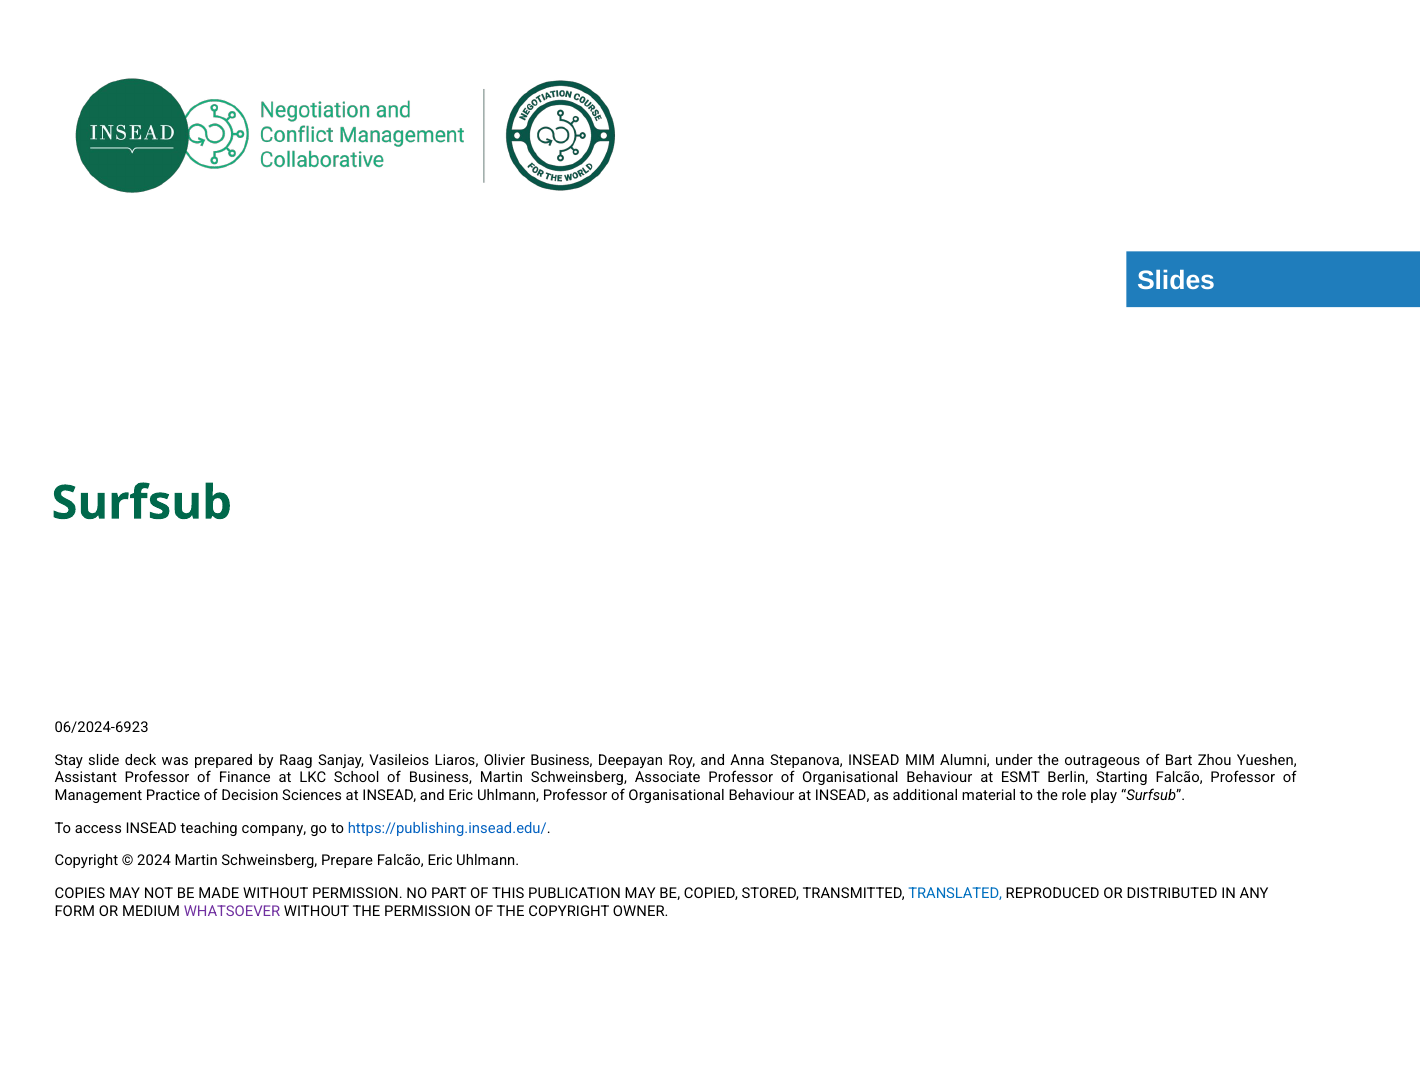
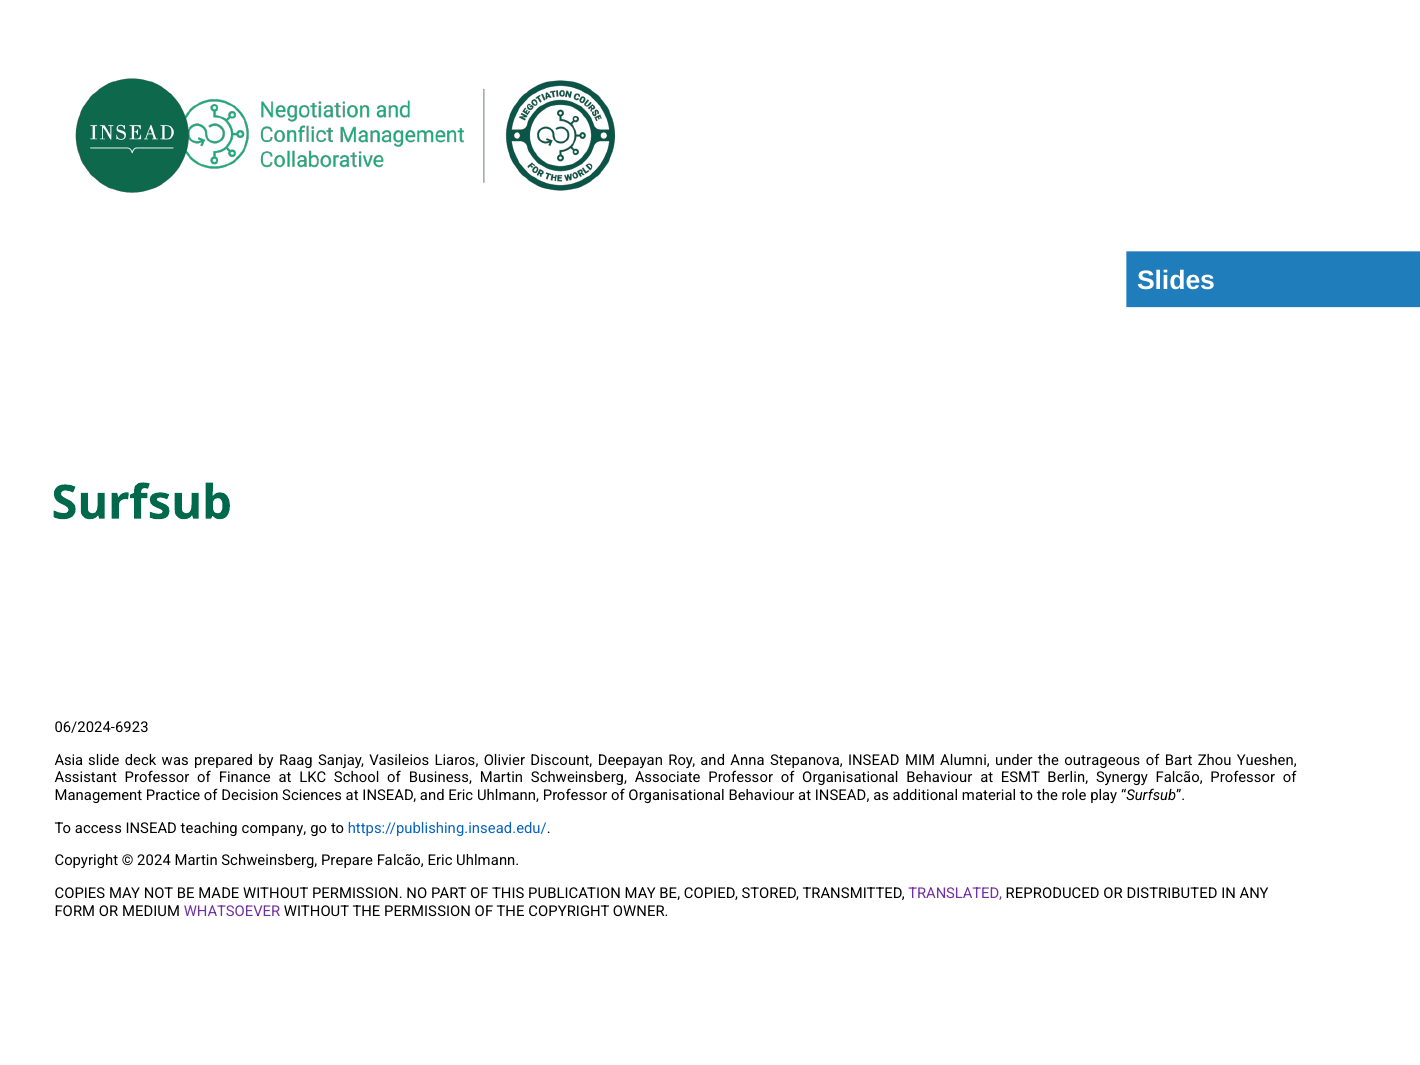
Stay: Stay -> Asia
Olivier Business: Business -> Discount
Starting: Starting -> Synergy
TRANSLATED colour: blue -> purple
